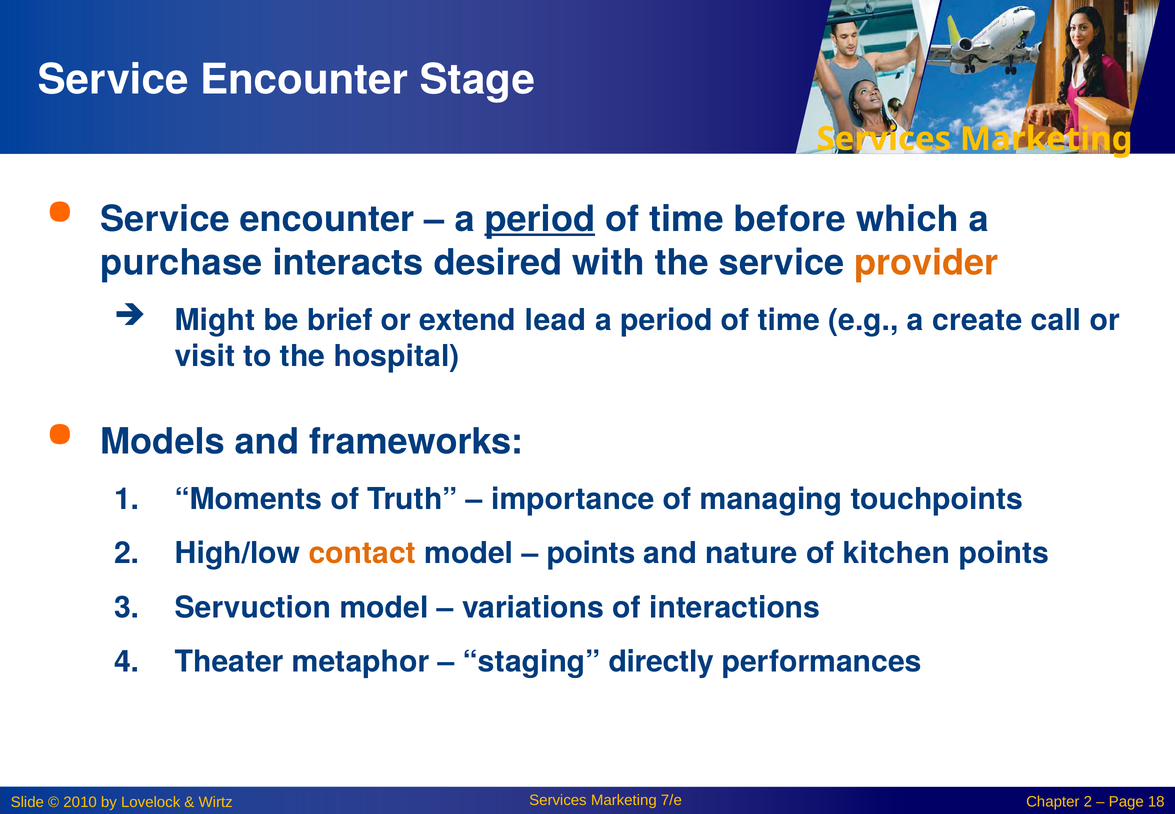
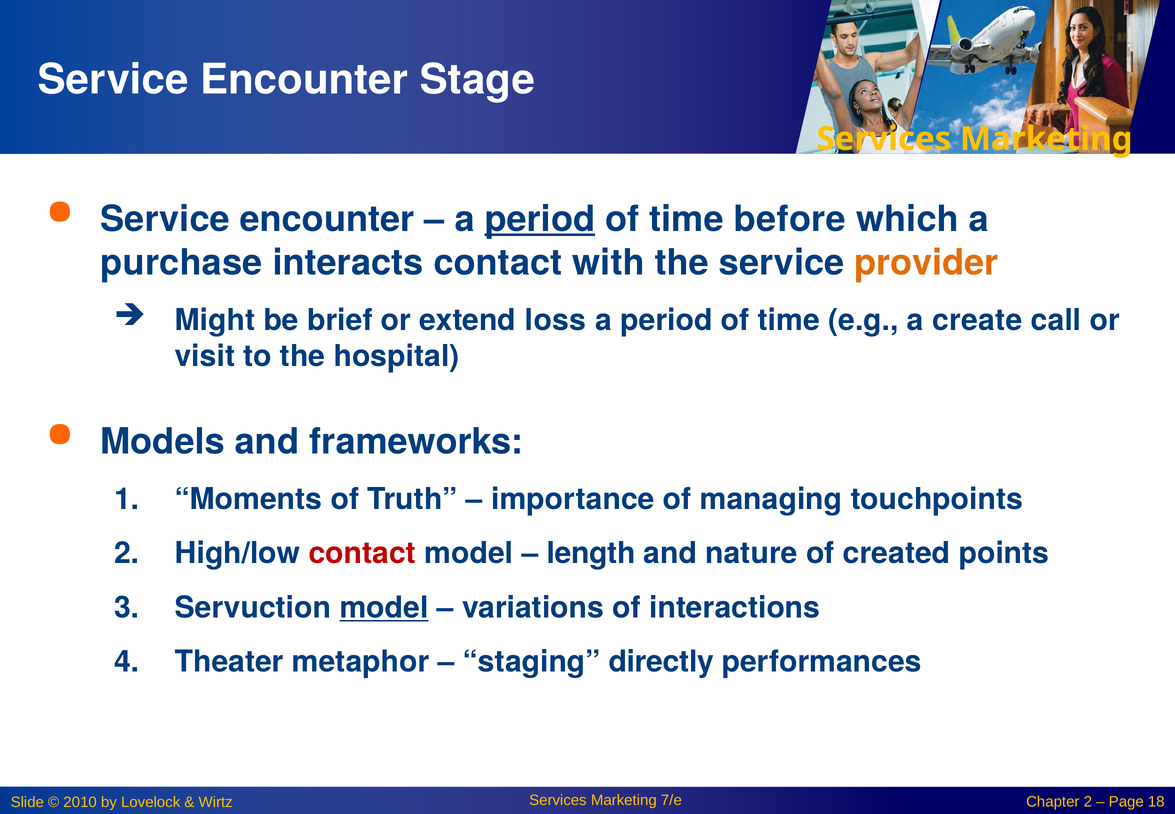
interacts desired: desired -> contact
lead: lead -> loss
contact at (362, 553) colour: orange -> red
points at (591, 553): points -> length
kitchen: kitchen -> created
model at (384, 607) underline: none -> present
